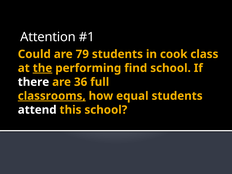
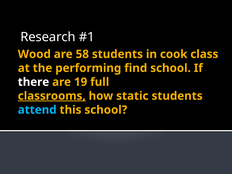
Attention: Attention -> Research
Could: Could -> Wood
79: 79 -> 58
the underline: present -> none
36: 36 -> 19
equal: equal -> static
attend colour: white -> light blue
